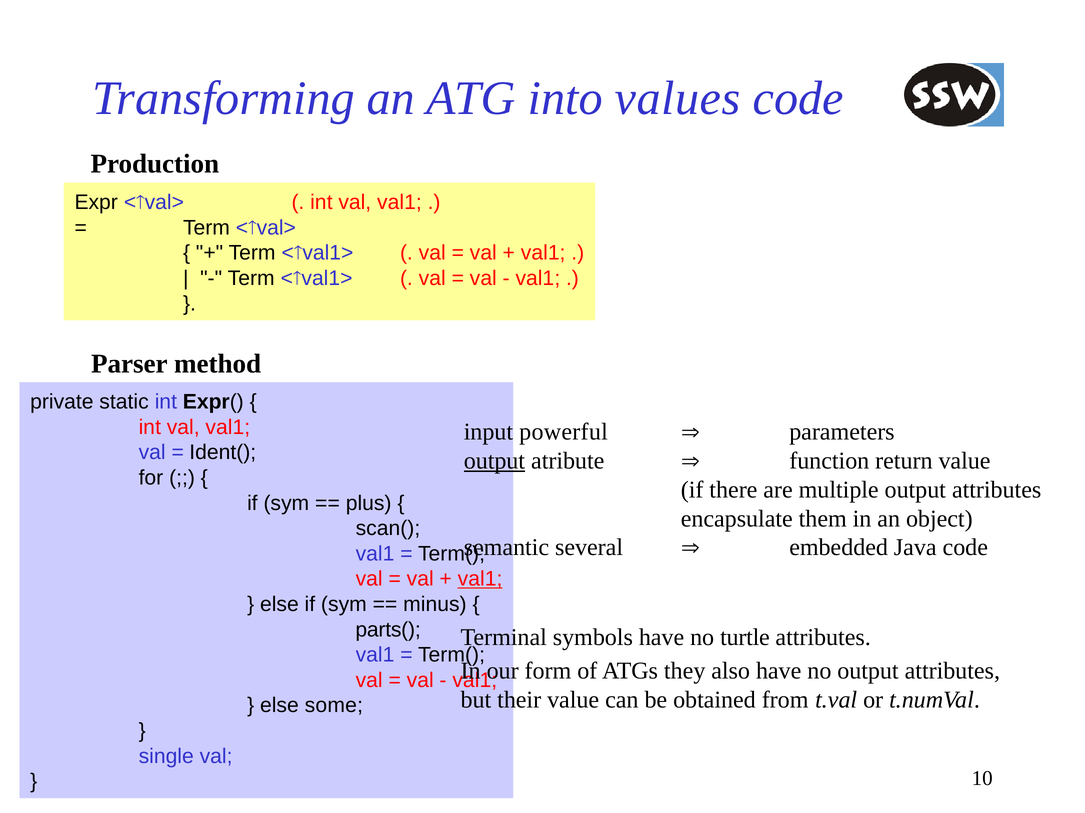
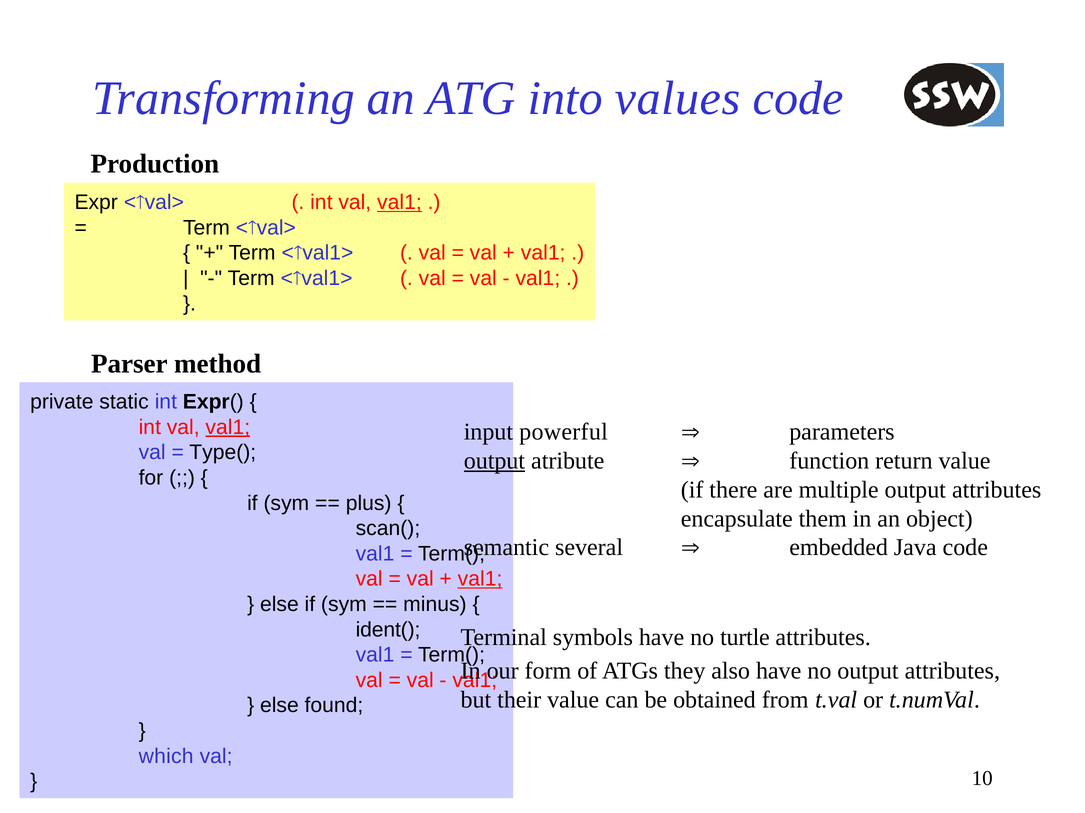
val1 at (399, 203) underline: none -> present
val1 at (228, 428) underline: none -> present
Ident(: Ident( -> Type(
parts(: parts( -> ident(
some: some -> found
single: single -> which
